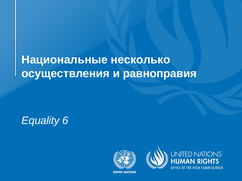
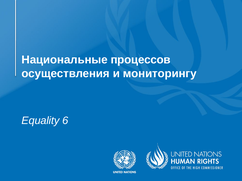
несколько: несколько -> процессов
равноправия: равноправия -> мониторингу
